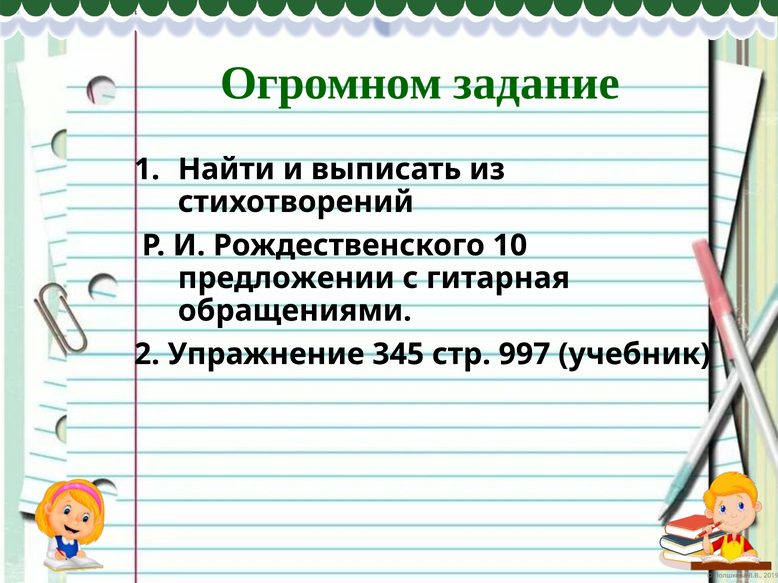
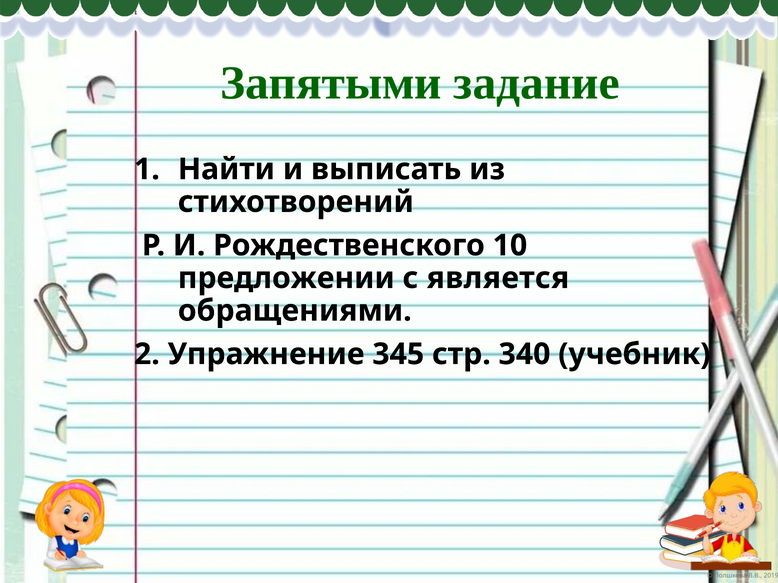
Огромном: Огромном -> Запятыми
гитарная: гитарная -> является
997: 997 -> 340
